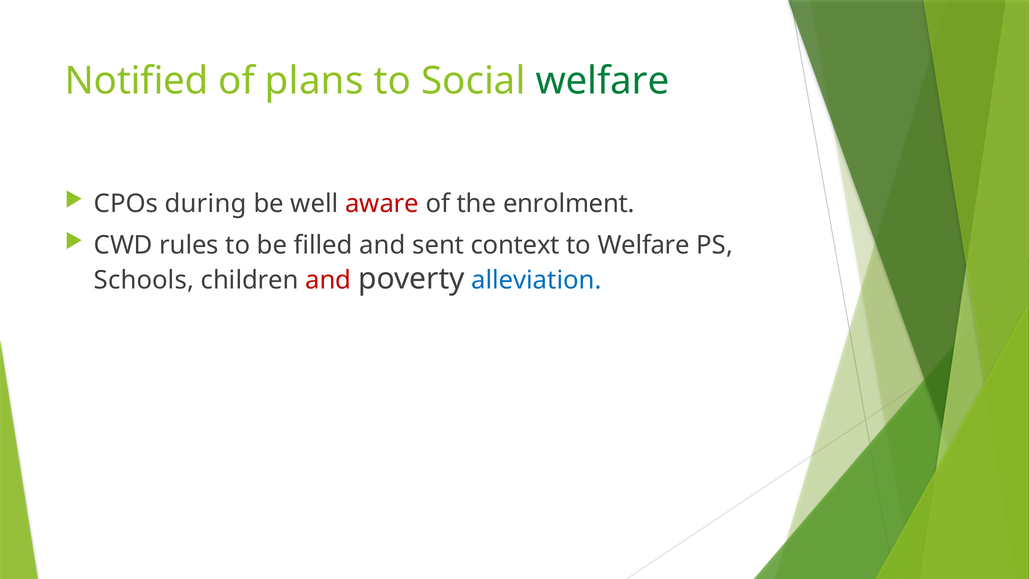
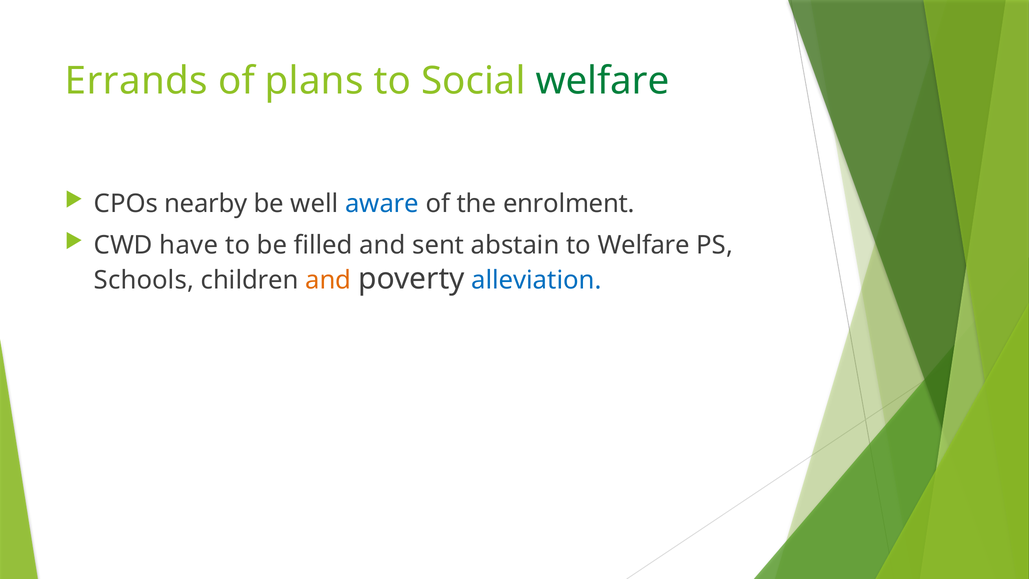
Notified: Notified -> Errands
during: during -> nearby
aware colour: red -> blue
rules: rules -> have
context: context -> abstain
and at (328, 280) colour: red -> orange
